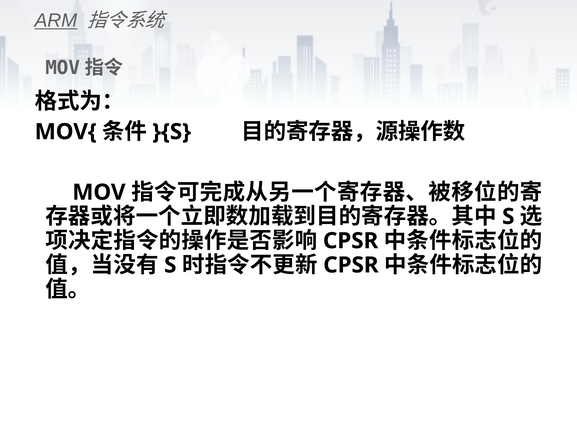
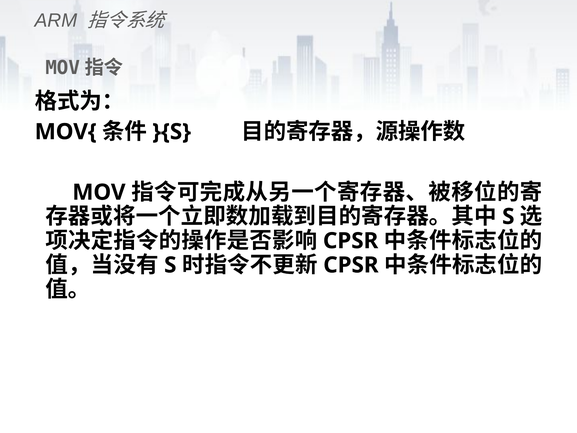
ARM underline: present -> none
